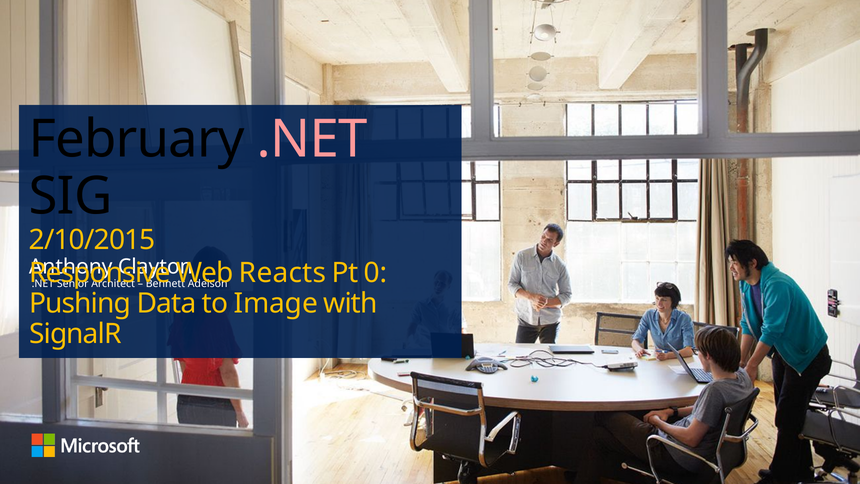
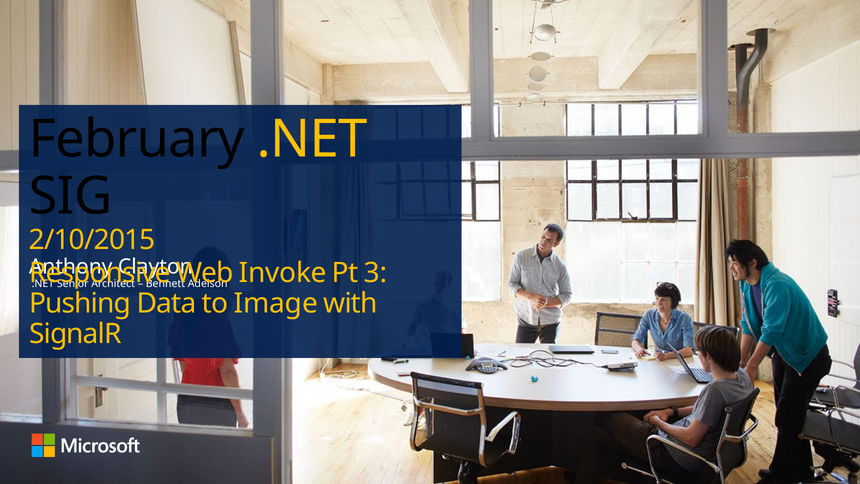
.NET at (312, 139) colour: pink -> yellow
Reacts: Reacts -> Invoke
0: 0 -> 3
